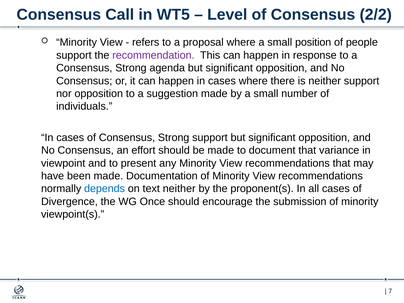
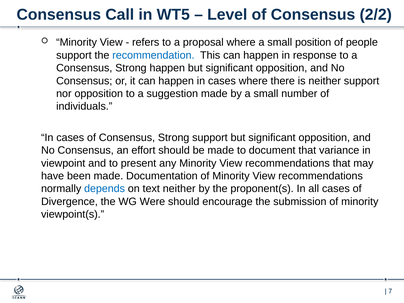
recommendation colour: purple -> blue
Strong agenda: agenda -> happen
Once: Once -> Were
